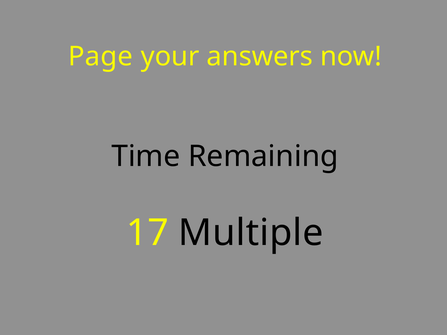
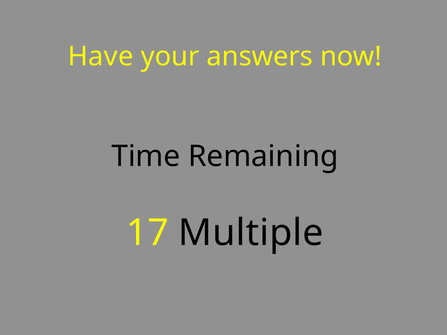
Page: Page -> Have
